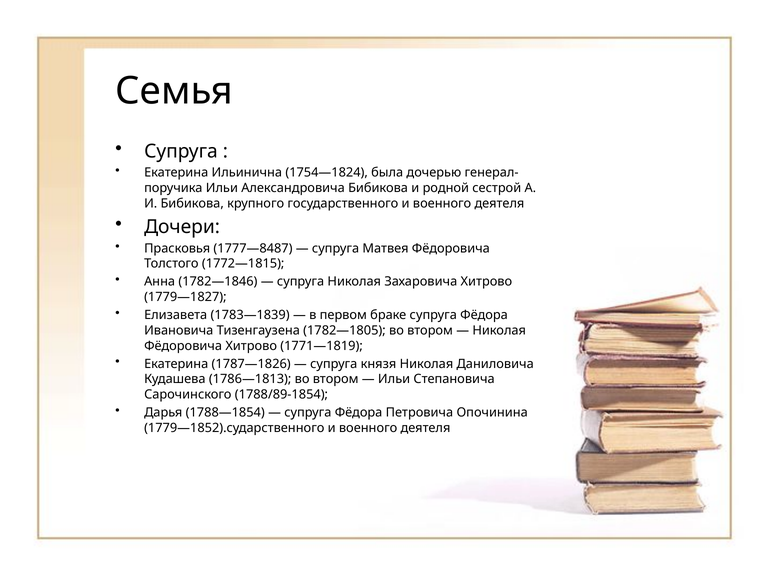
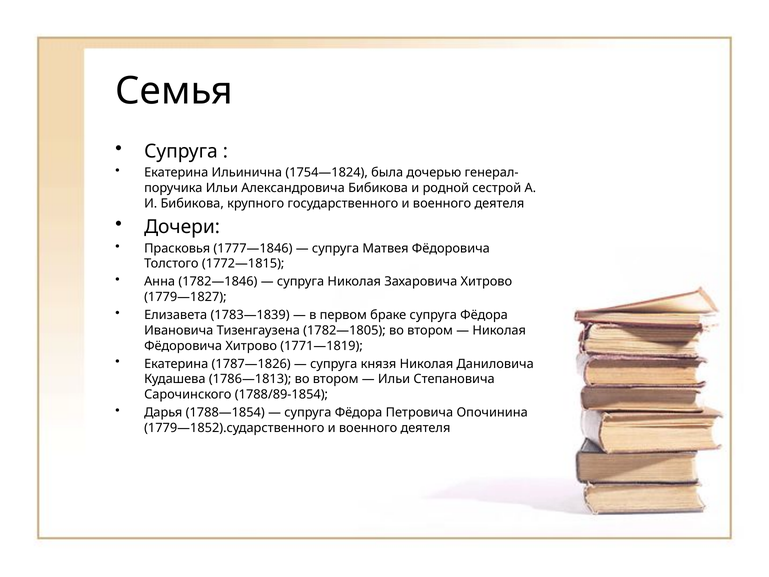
1777—8487: 1777—8487 -> 1777—1846
